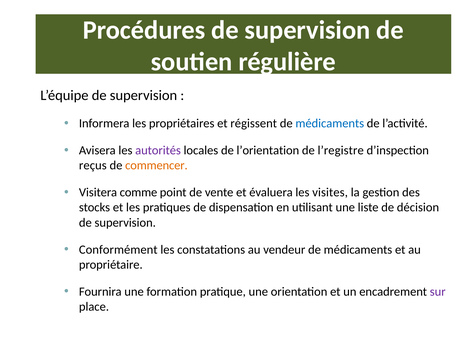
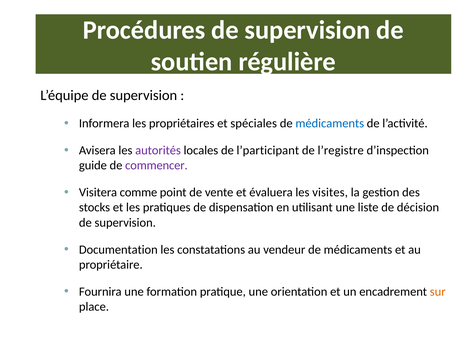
régissent: régissent -> spéciales
l’orientation: l’orientation -> l’participant
reçus: reçus -> guide
commencer colour: orange -> purple
Conformément: Conformément -> Documentation
sur colour: purple -> orange
